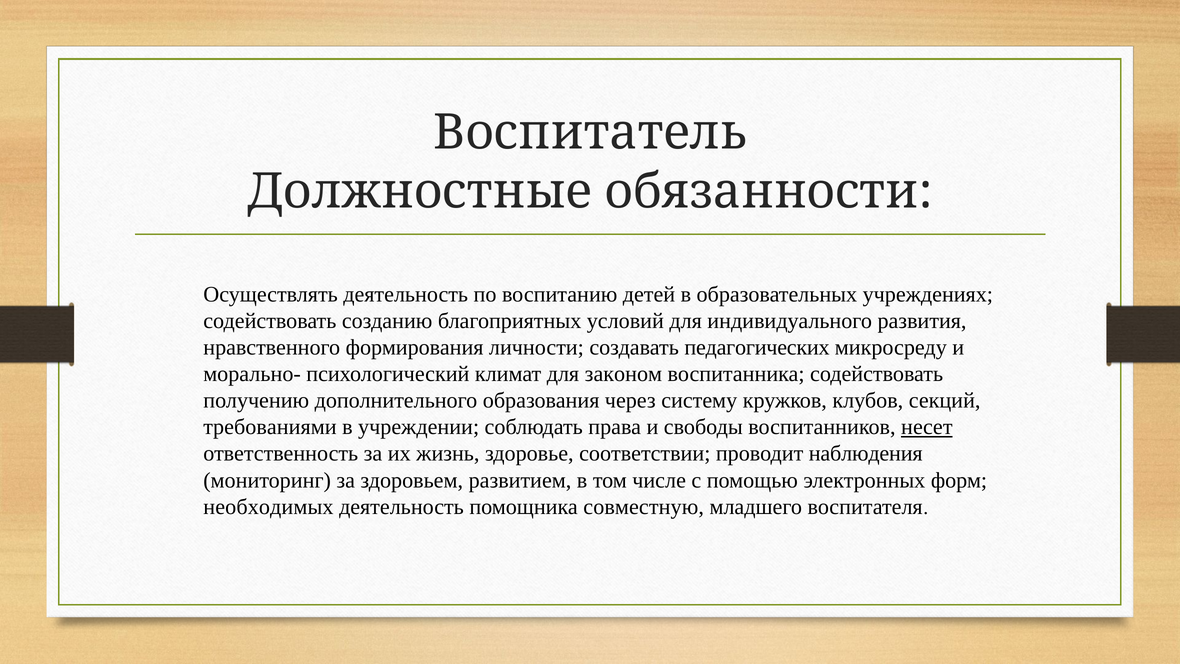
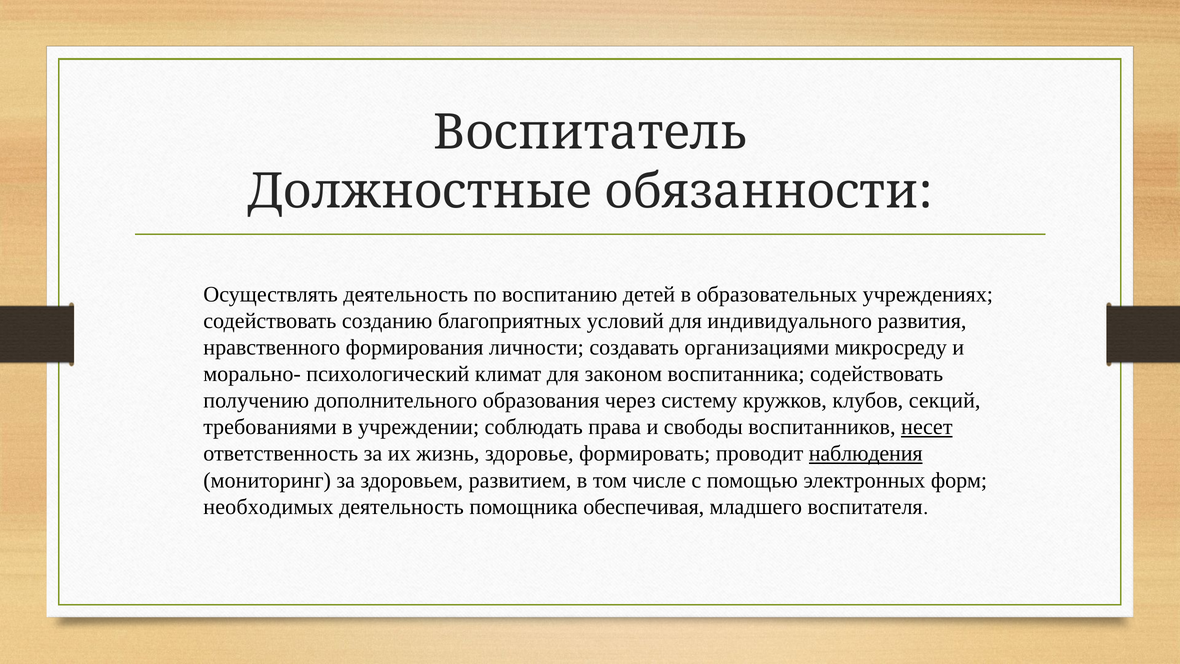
педагогических: педагогических -> организациями
соответствии: соответствии -> формировать
наблюдения underline: none -> present
совместную: совместную -> обеспечивая
